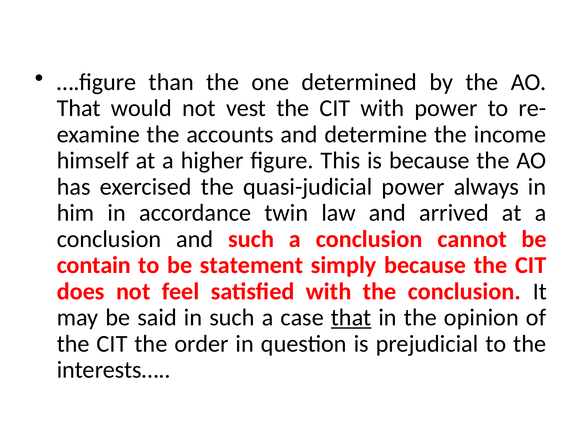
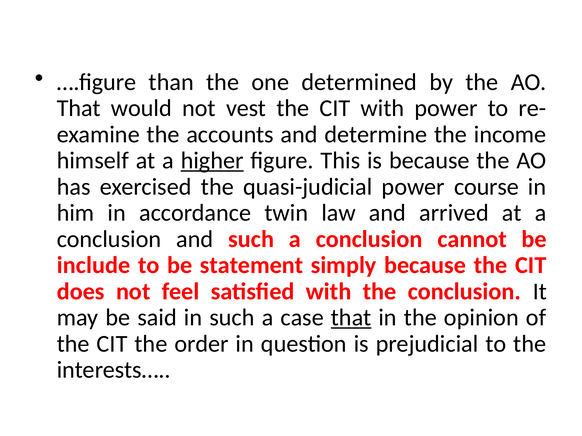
higher underline: none -> present
always: always -> course
contain: contain -> include
